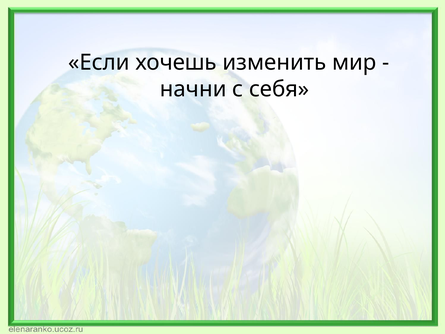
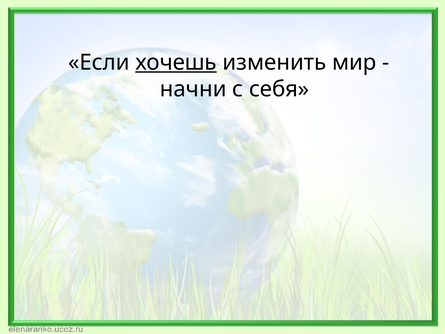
хочешь underline: none -> present
